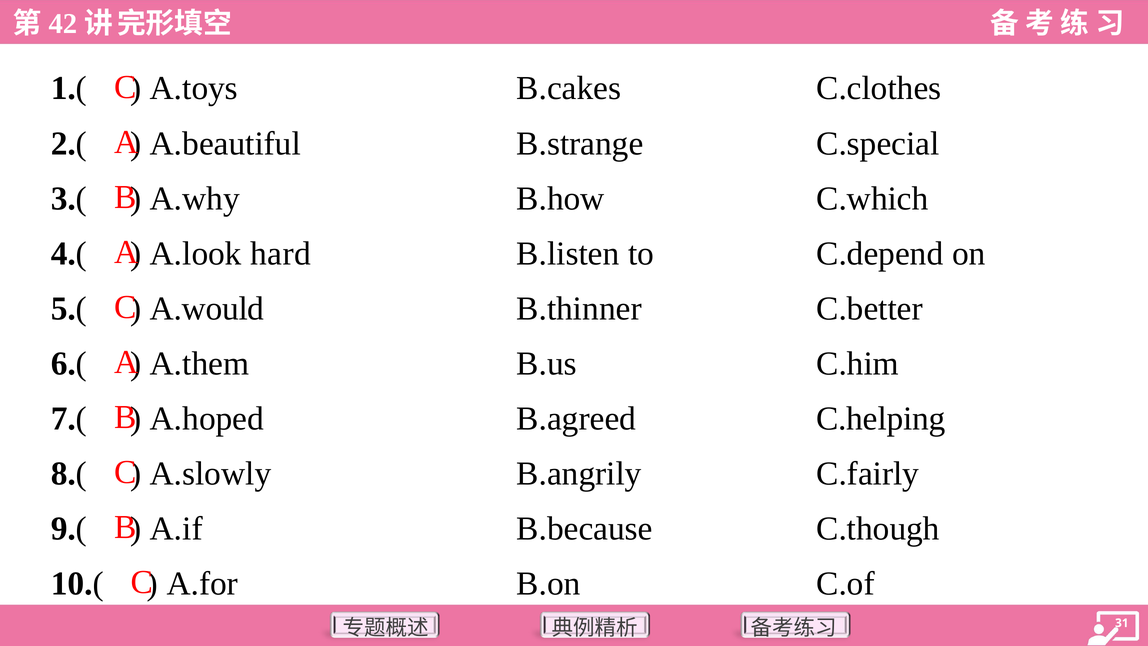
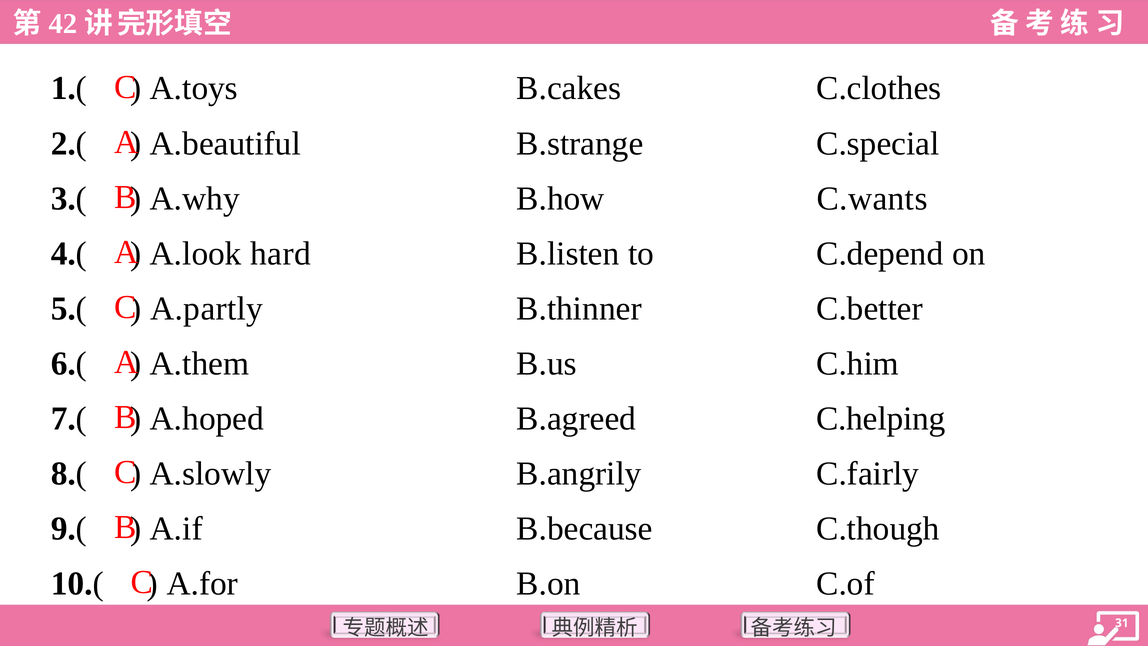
C.which: C.which -> C.wants
A.would: A.would -> A.partly
